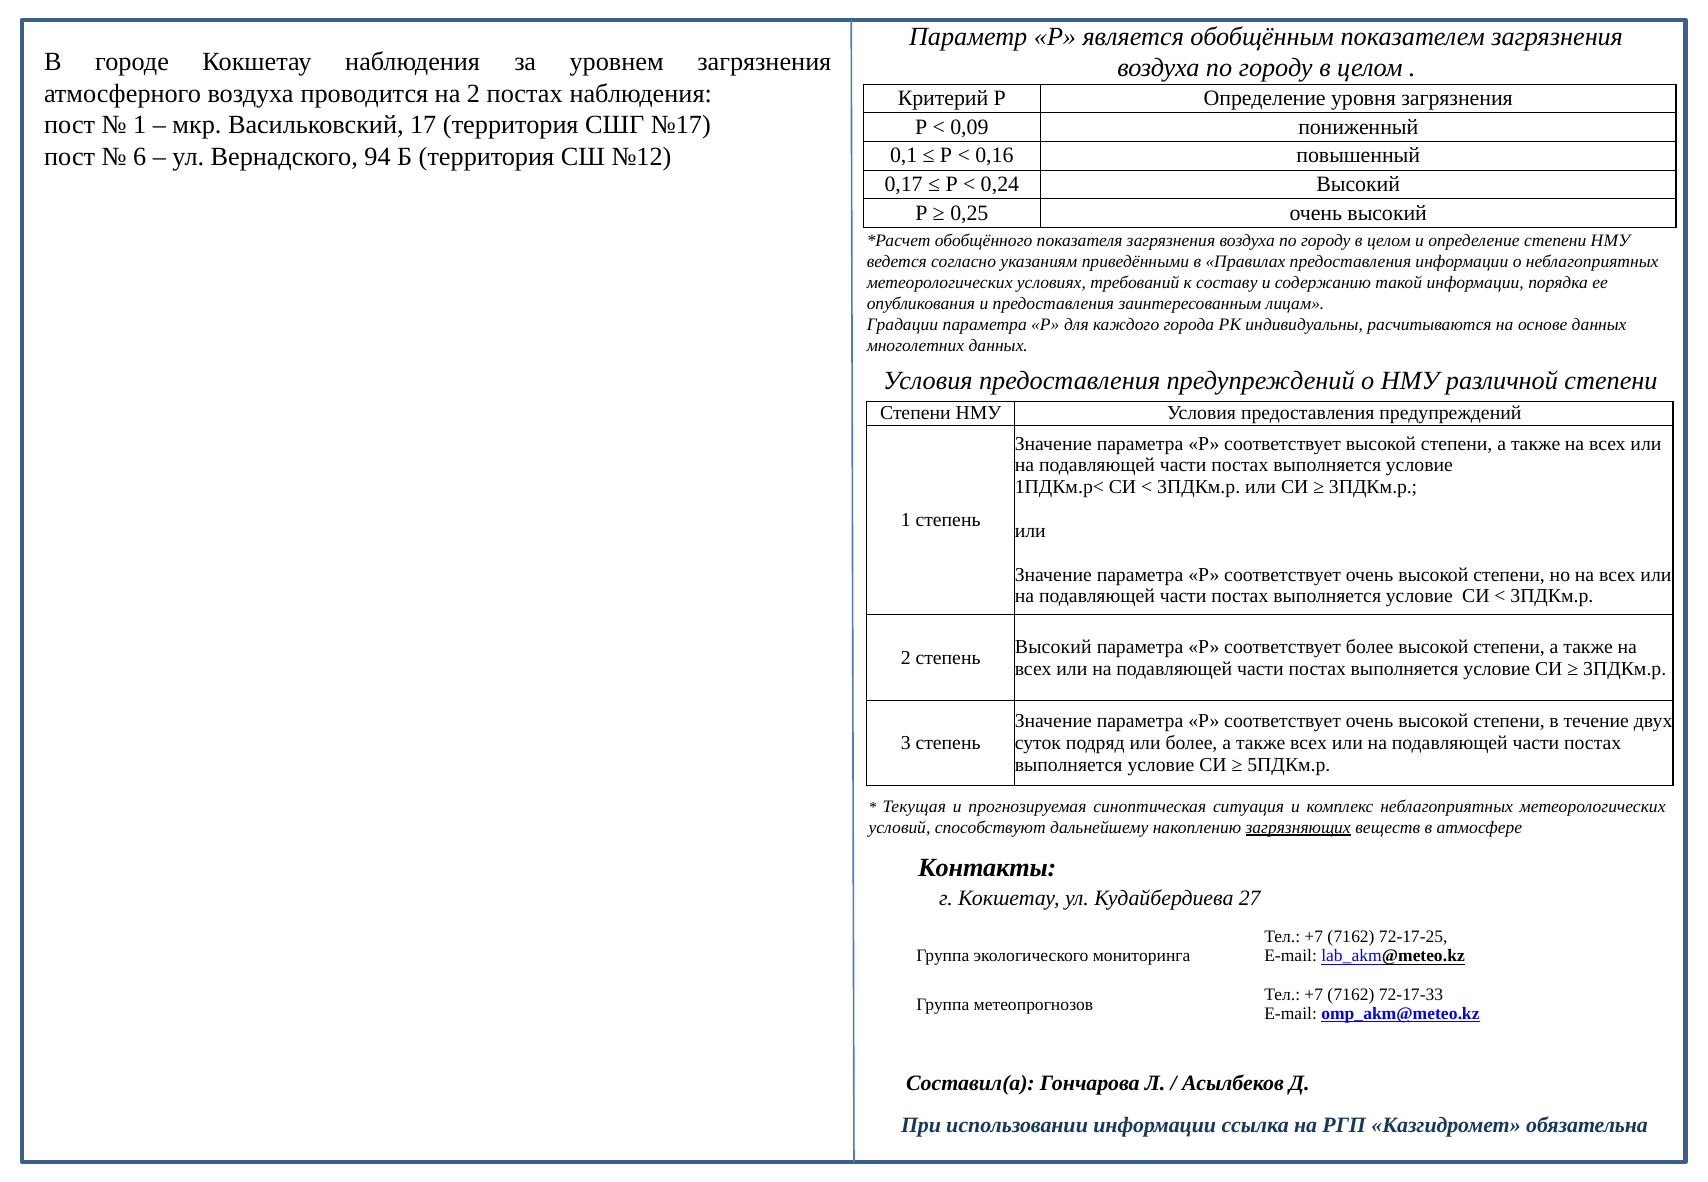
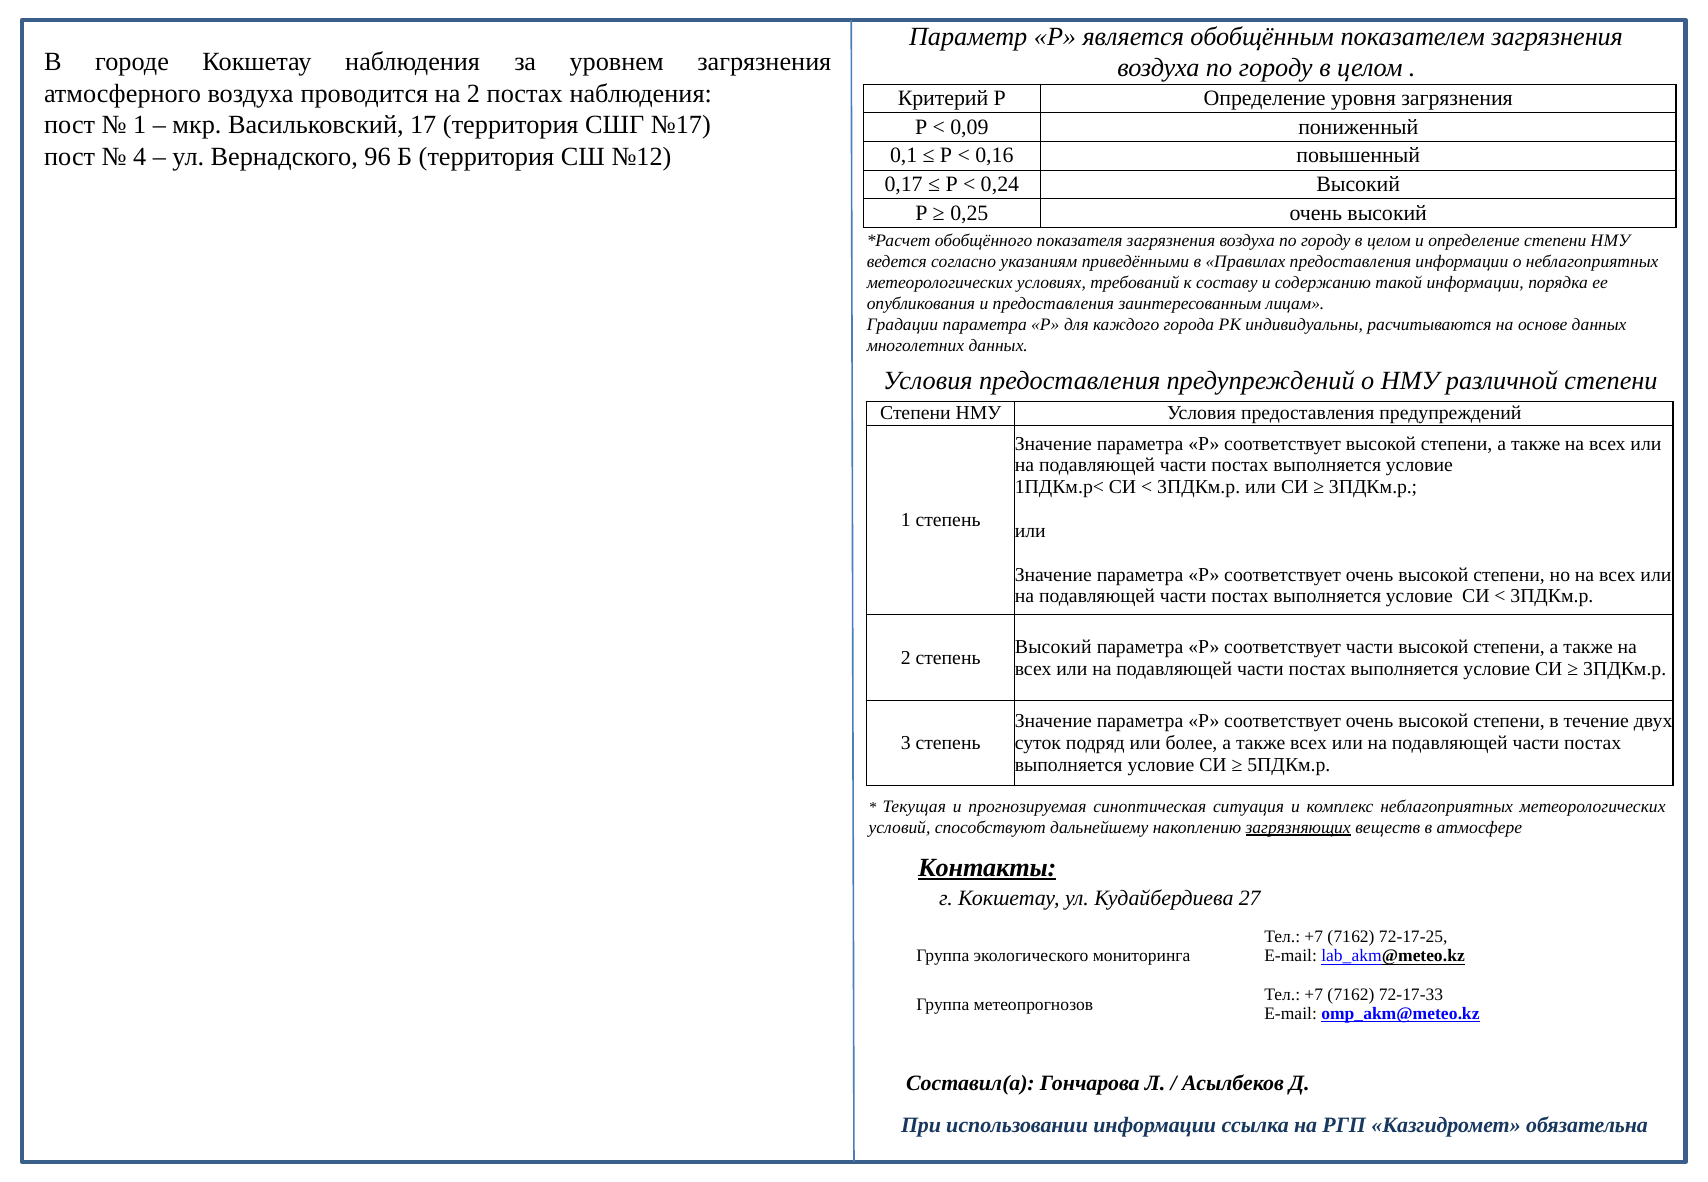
6: 6 -> 4
94: 94 -> 96
соответствует более: более -> части
Контакты underline: none -> present
